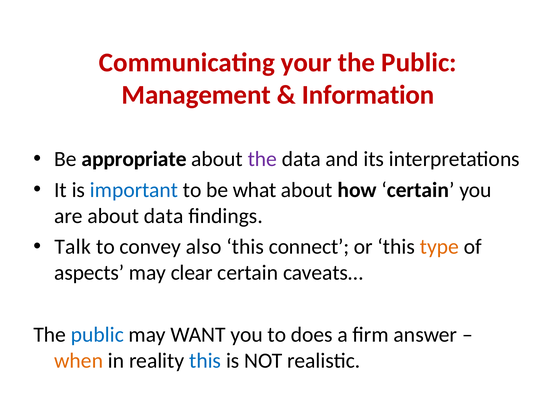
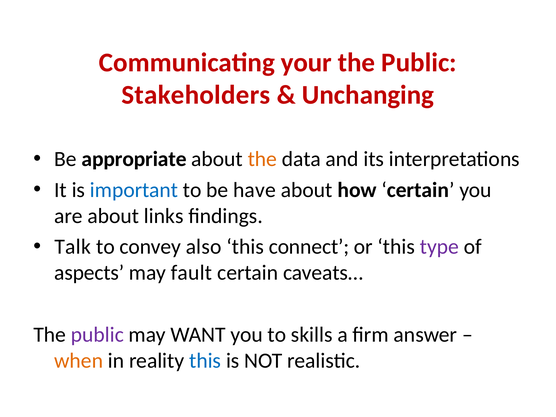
Management: Management -> Stakeholders
Information: Information -> Unchanging
the at (262, 159) colour: purple -> orange
what: what -> have
about data: data -> links
type colour: orange -> purple
clear: clear -> fault
public at (97, 335) colour: blue -> purple
does: does -> skills
